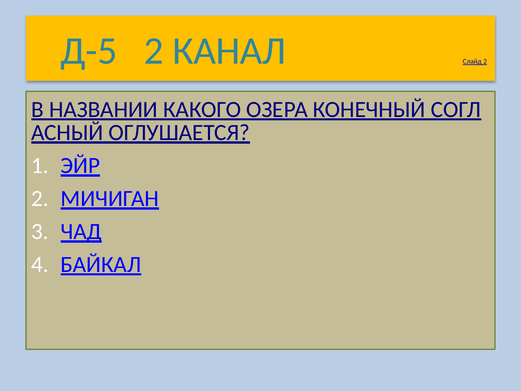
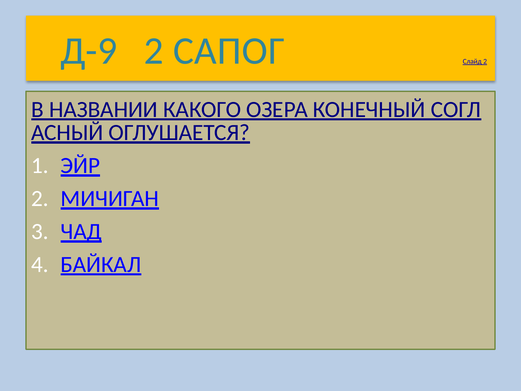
Д-5: Д-5 -> Д-9
КАНАЛ: КАНАЛ -> САПОГ
